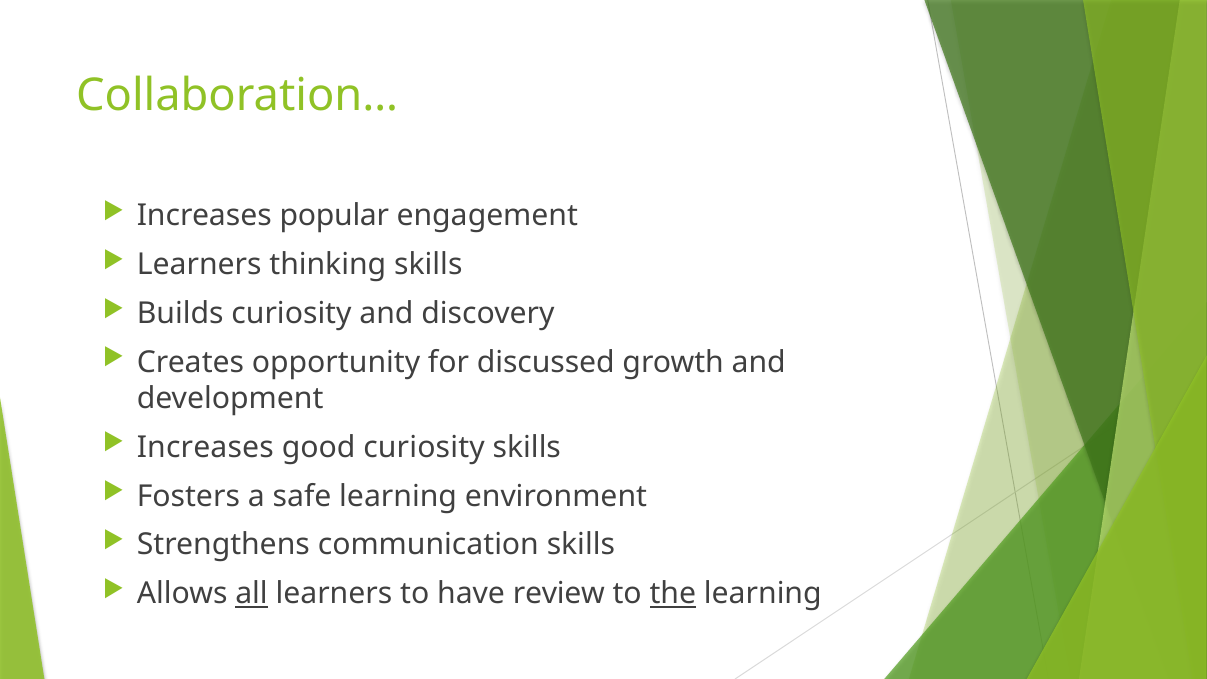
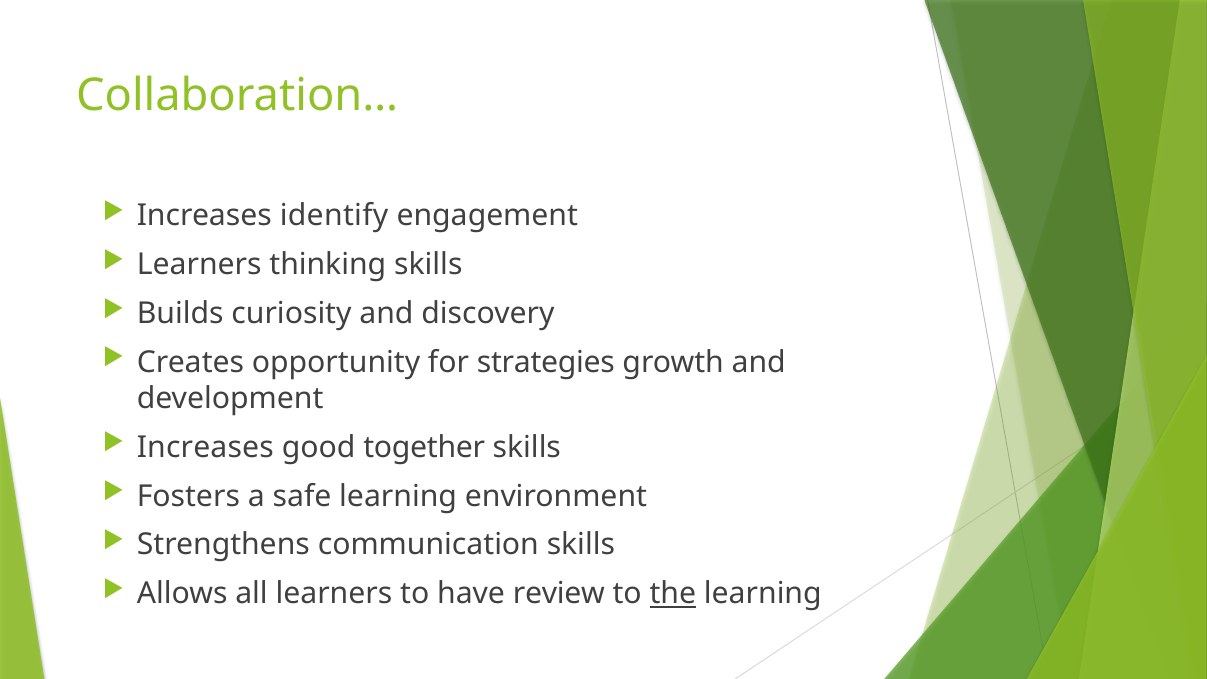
popular: popular -> identify
discussed: discussed -> strategies
good curiosity: curiosity -> together
all underline: present -> none
